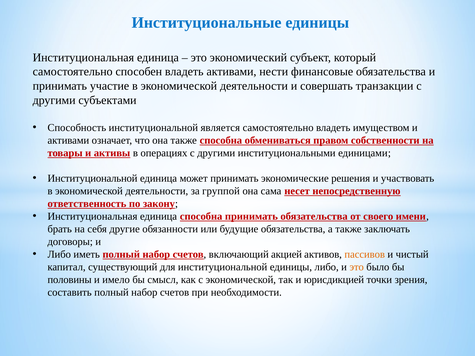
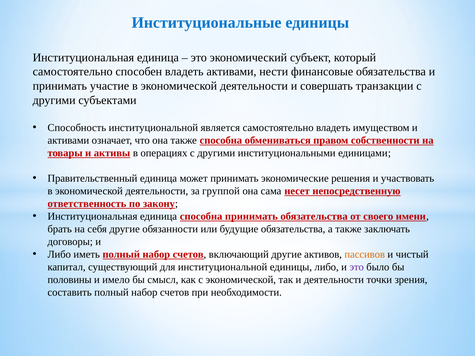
Институциональной at (92, 178): Институциональной -> Правительственный
включающий акцией: акцией -> другие
это at (357, 267) colour: orange -> purple
и юрисдикцией: юрисдикцией -> деятельности
